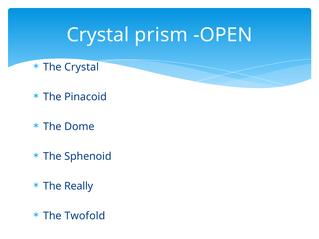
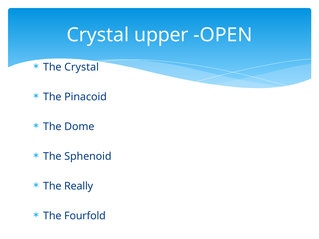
prism: prism -> upper
Twofold: Twofold -> Fourfold
